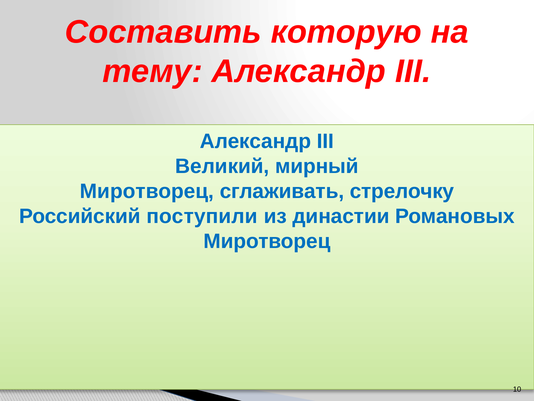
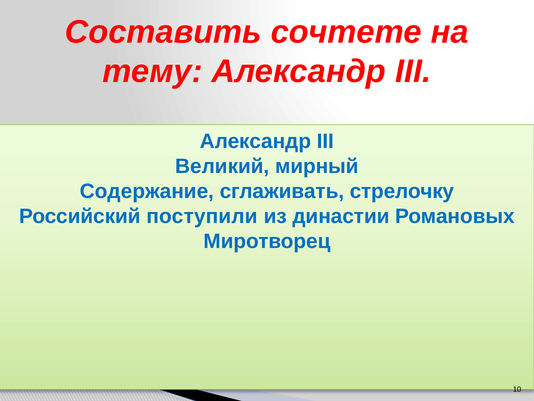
которую: которую -> сочтете
Миротворец at (147, 191): Миротворец -> Содержание
